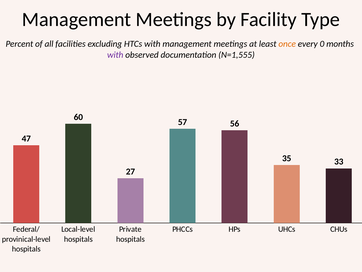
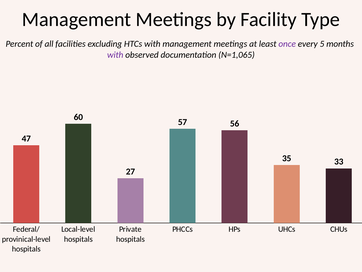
once colour: orange -> purple
0: 0 -> 5
N=1,555: N=1,555 -> N=1,065
